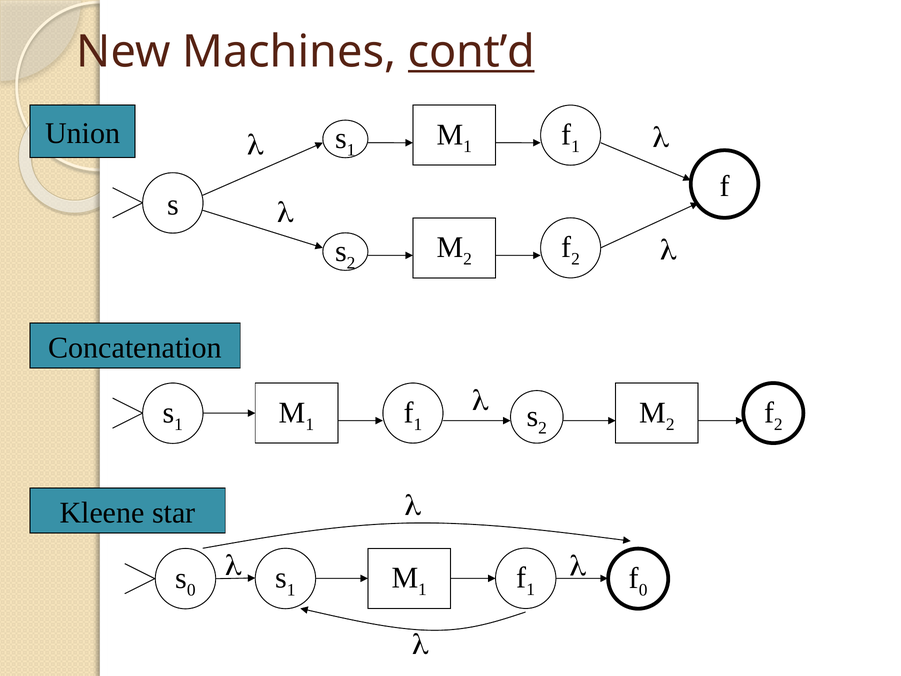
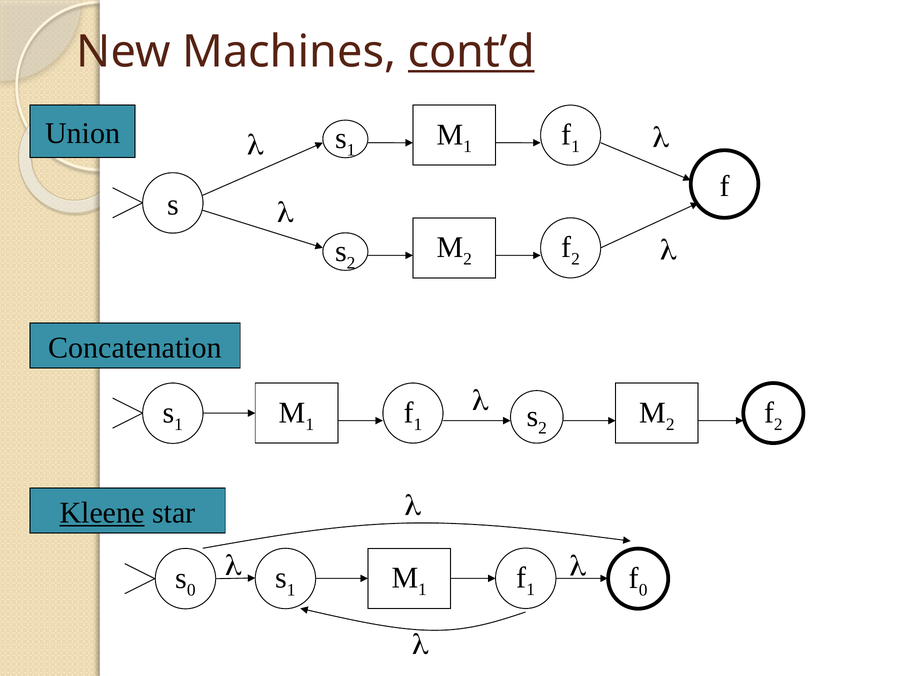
Kleene underline: none -> present
